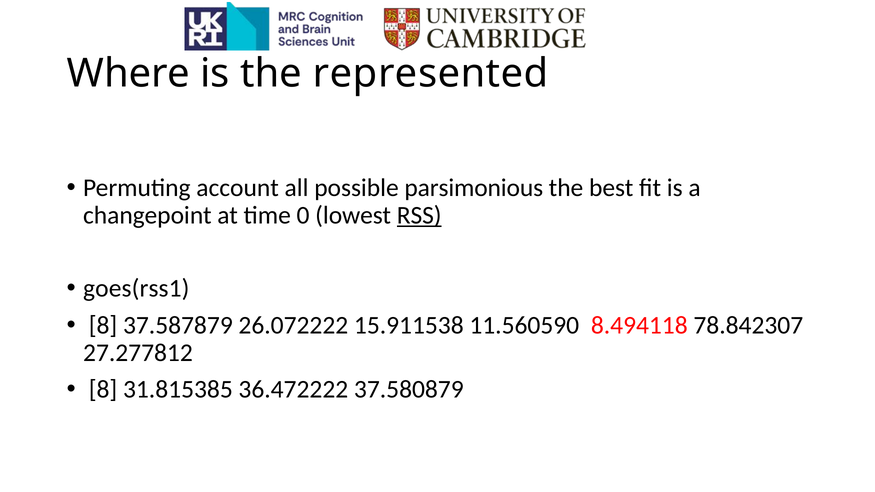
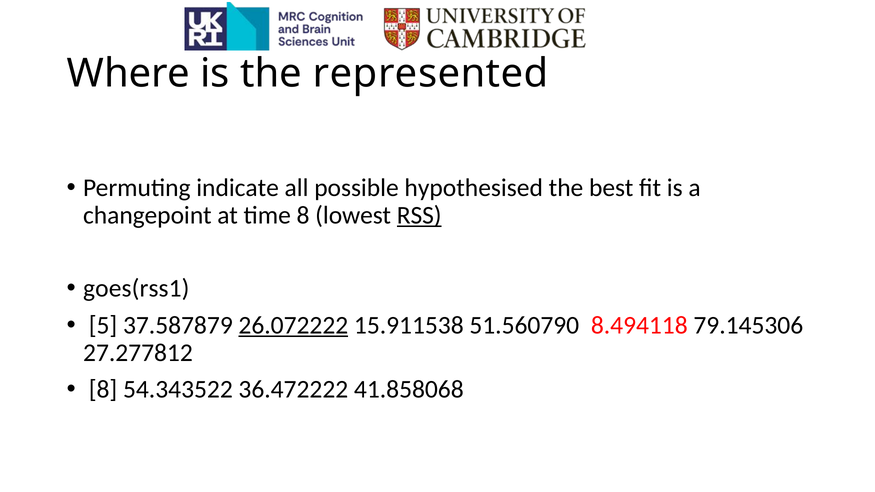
account: account -> indicate
parsimonious: parsimonious -> hypothesised
time 0: 0 -> 8
8 at (103, 325): 8 -> 5
26.072222 underline: none -> present
11.560590: 11.560590 -> 51.560790
78.842307: 78.842307 -> 79.145306
31.815385: 31.815385 -> 54.343522
37.580879: 37.580879 -> 41.858068
